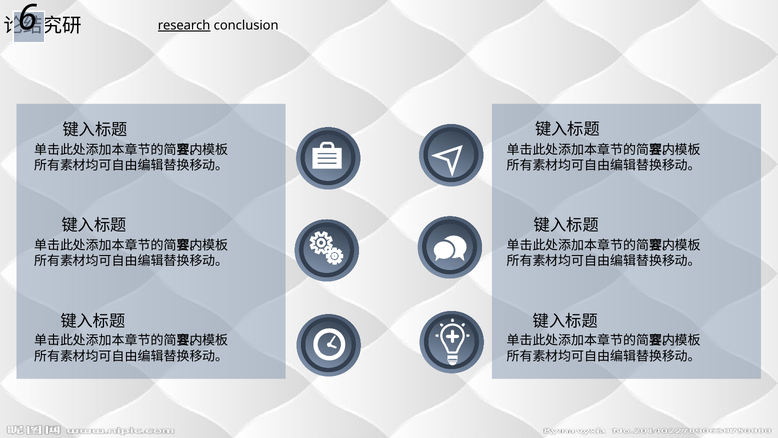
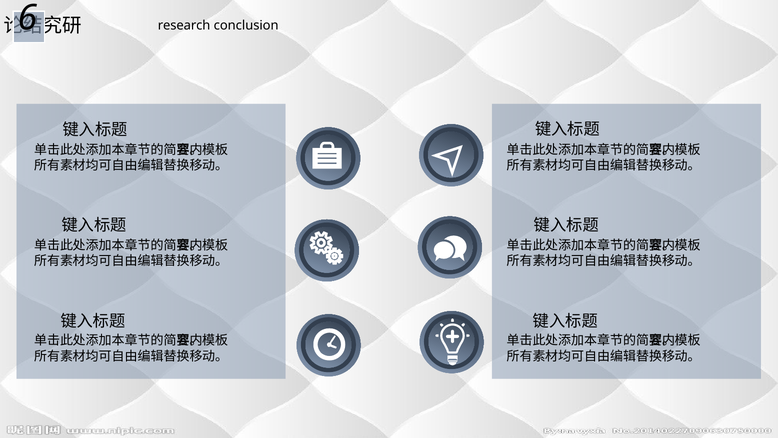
research underline: present -> none
